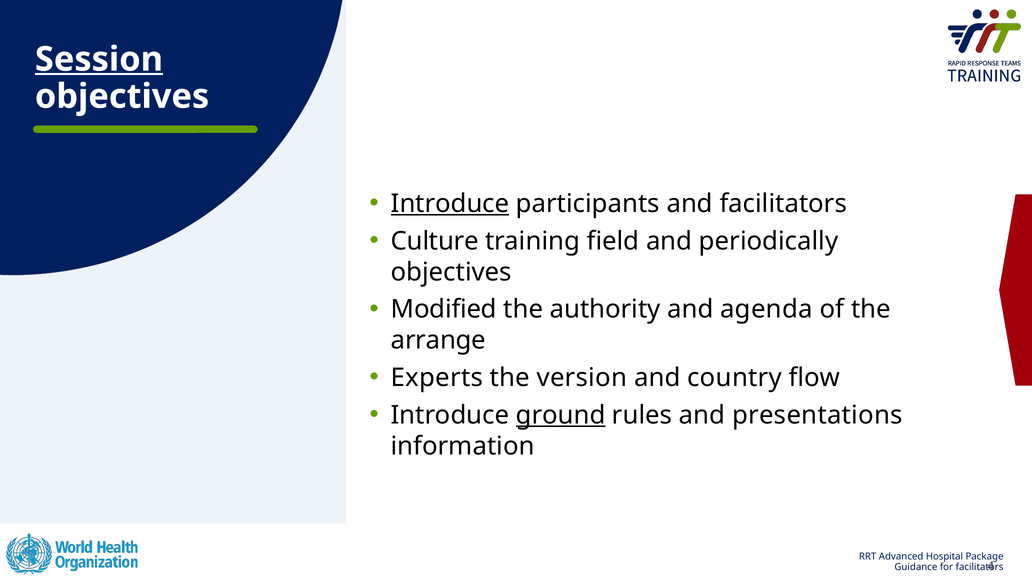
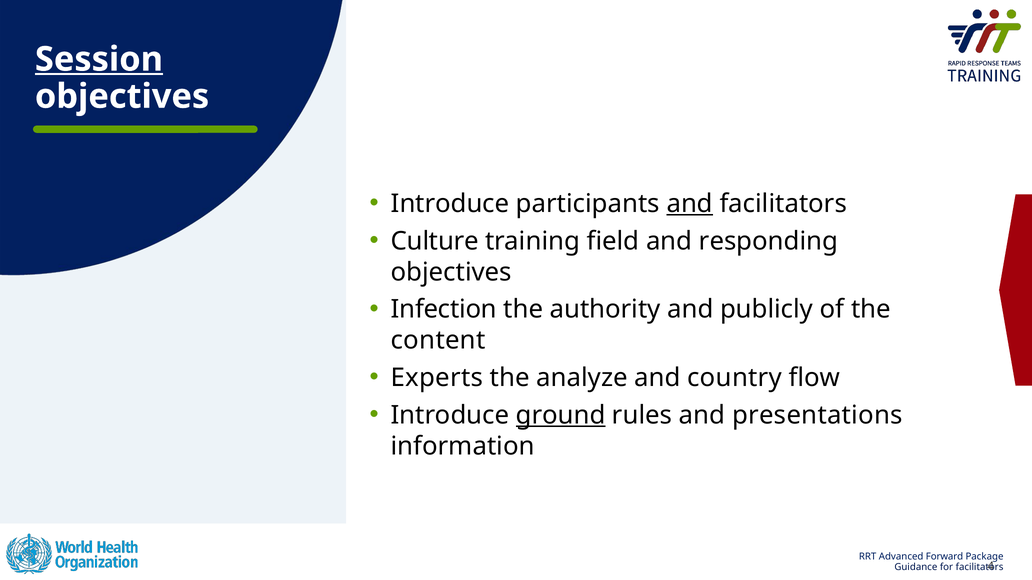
Introduce at (450, 204) underline: present -> none
and at (690, 204) underline: none -> present
periodically: periodically -> responding
Modified: Modified -> Infection
agenda: agenda -> publicly
arrange: arrange -> content
version: version -> analyze
Hospital: Hospital -> Forward
